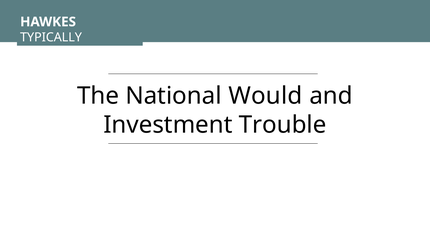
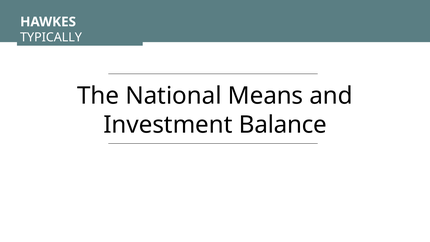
Would: Would -> Means
Trouble: Trouble -> Balance
